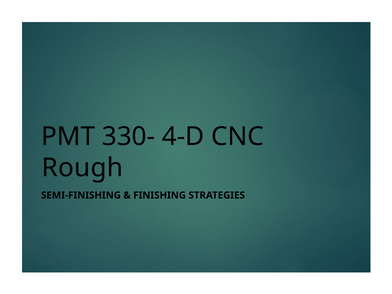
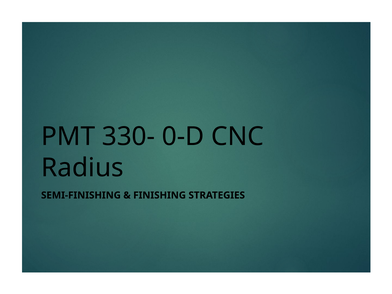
4-D: 4-D -> 0-D
Rough: Rough -> Radius
